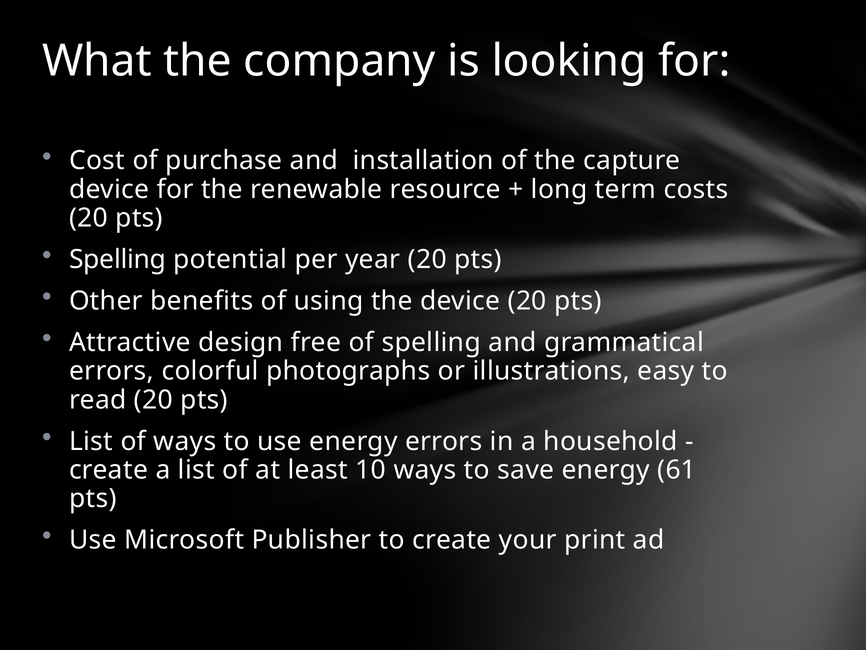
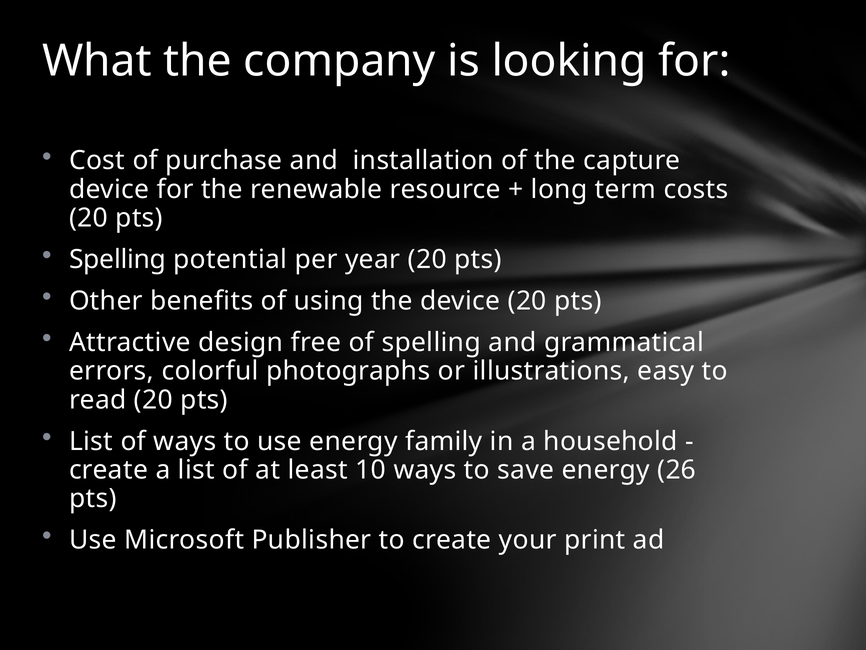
energy errors: errors -> family
61: 61 -> 26
